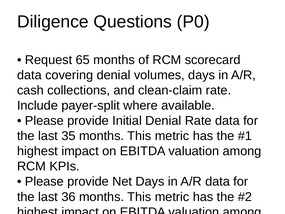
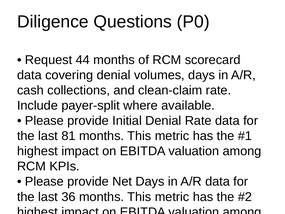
65: 65 -> 44
35: 35 -> 81
